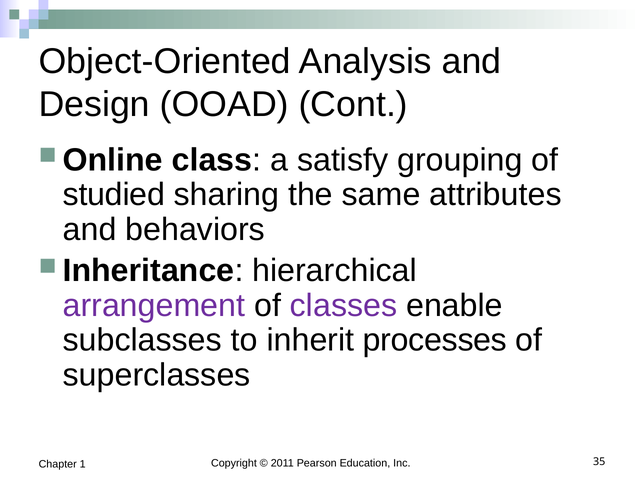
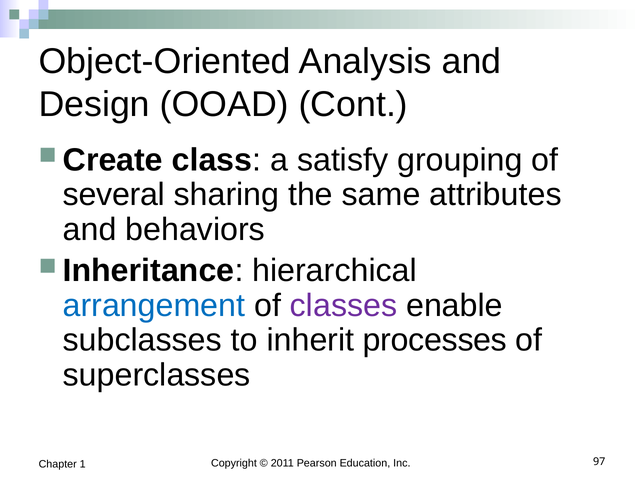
Online: Online -> Create
studied: studied -> several
arrangement colour: purple -> blue
35: 35 -> 97
